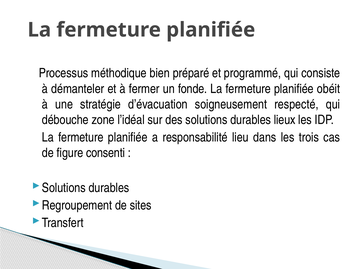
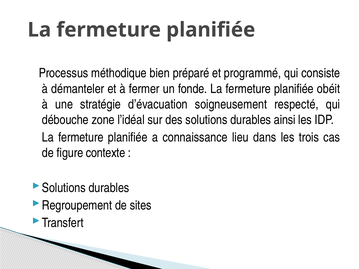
lieux: lieux -> ainsi
responsabilité: responsabilité -> connaissance
consenti: consenti -> contexte
